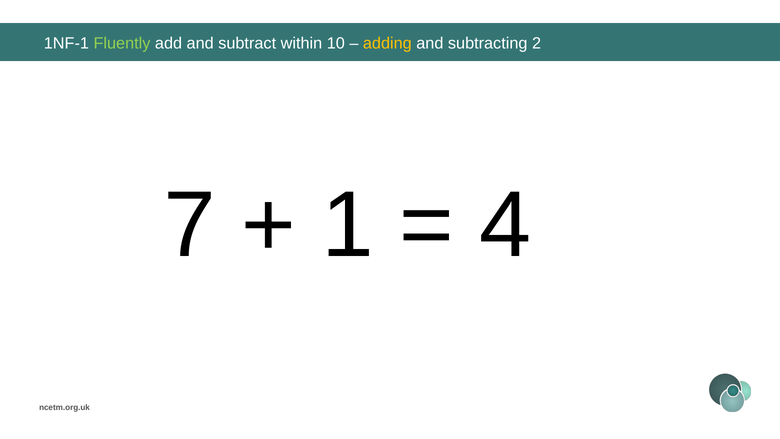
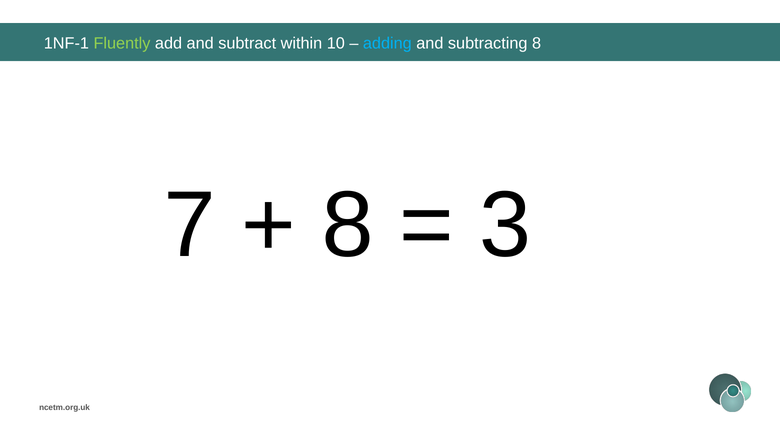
adding colour: yellow -> light blue
subtracting 2: 2 -> 8
1 at (348, 225): 1 -> 8
4: 4 -> 3
